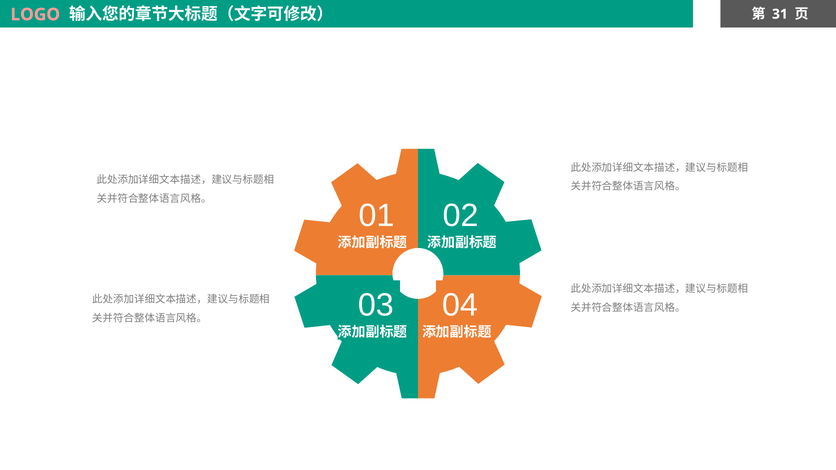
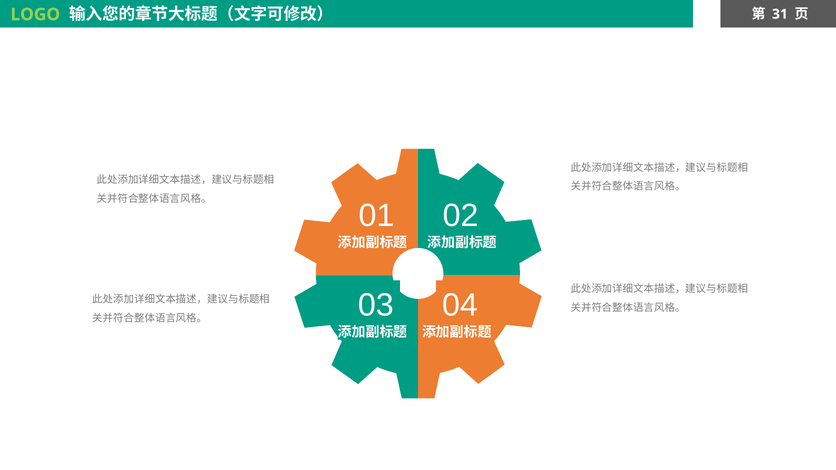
LOGO colour: pink -> light green
